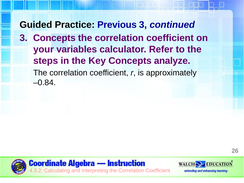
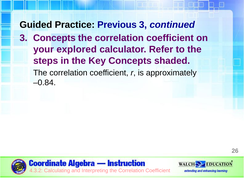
variables: variables -> explored
analyze: analyze -> shaded
